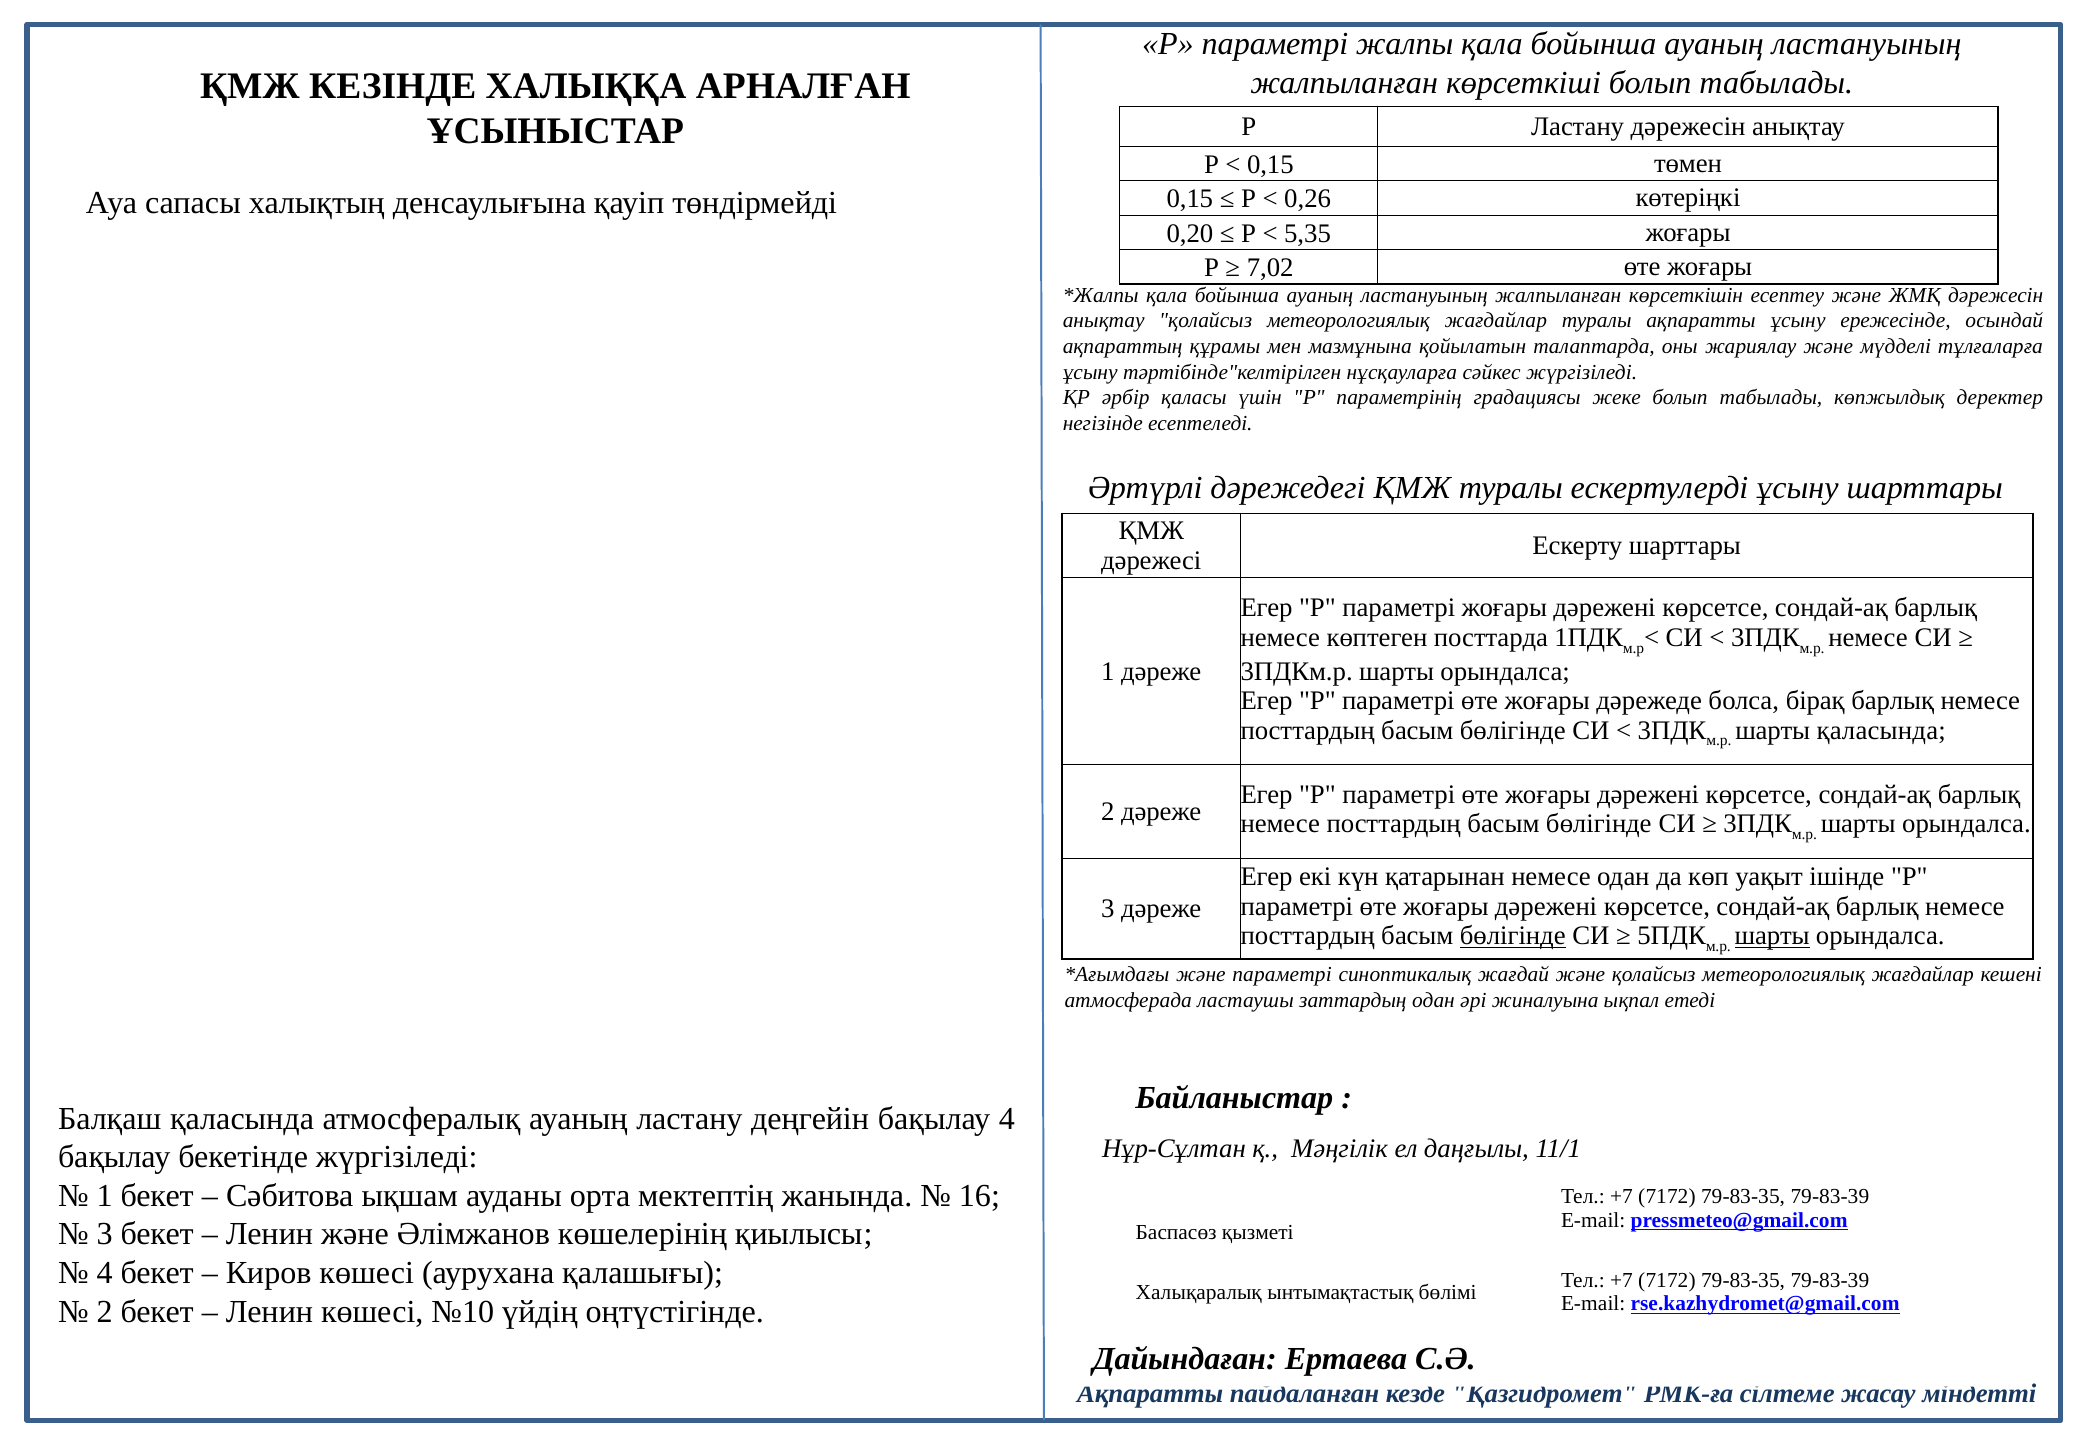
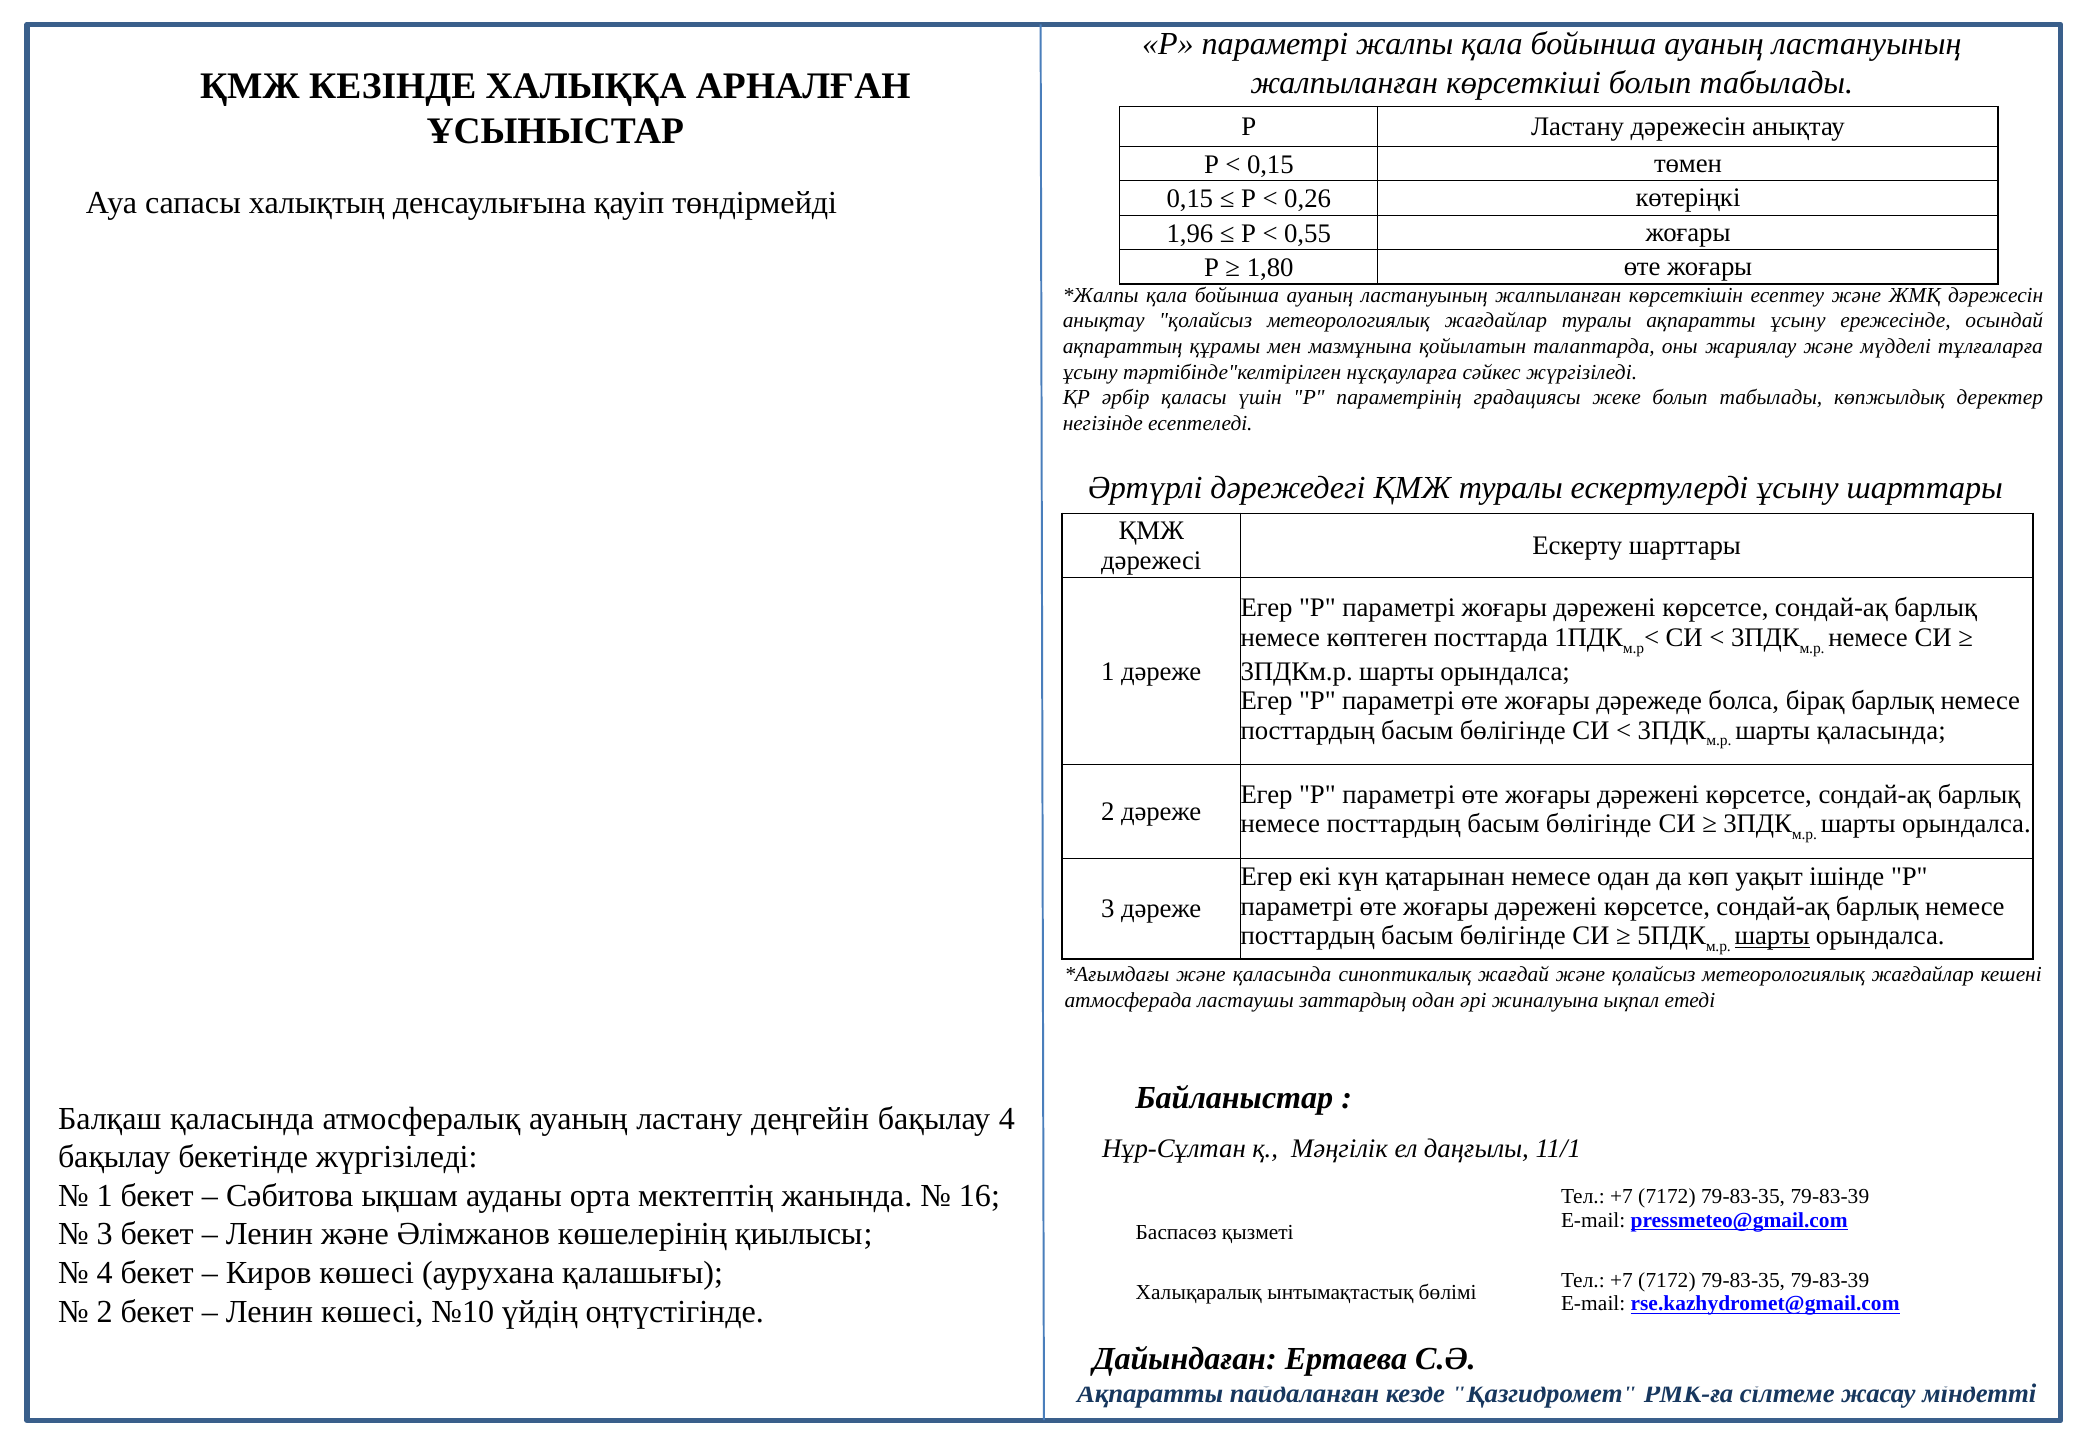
0,20: 0,20 -> 1,96
5,35: 5,35 -> 0,55
7,02: 7,02 -> 1,80
бөлігінде at (1513, 936) underline: present -> none
және параметрі: параметрі -> қаласында
